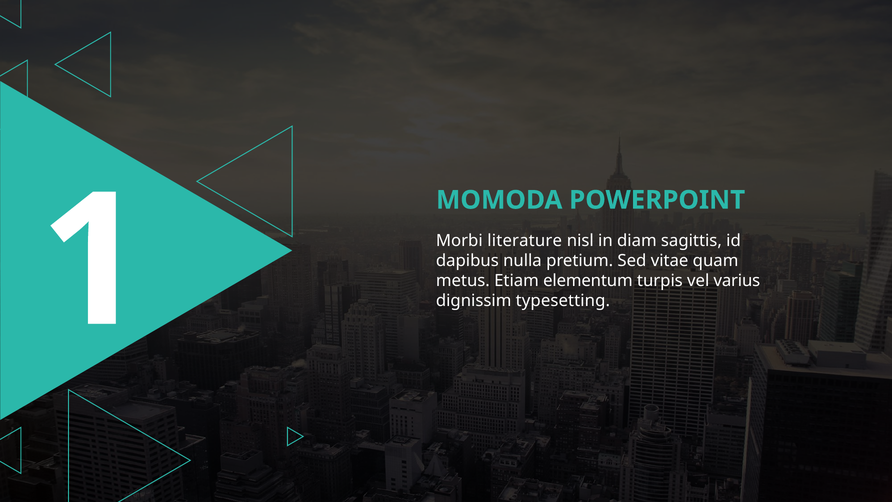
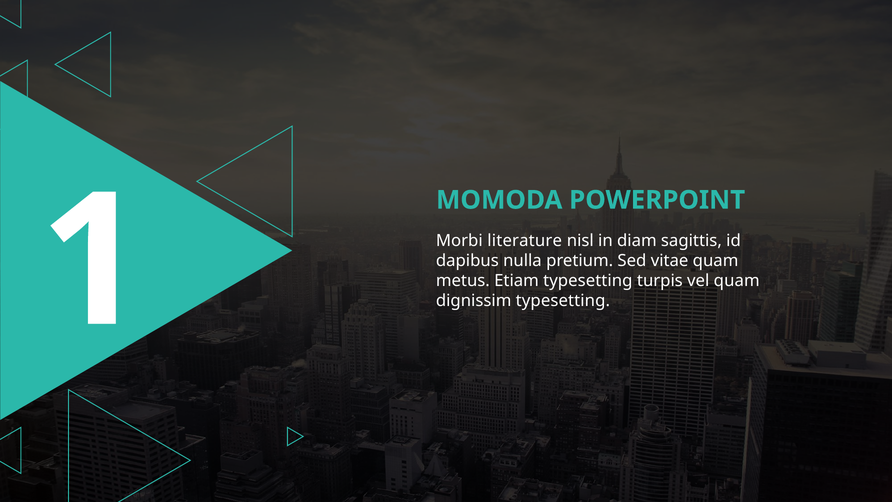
Etiam elementum: elementum -> typesetting
vel varius: varius -> quam
